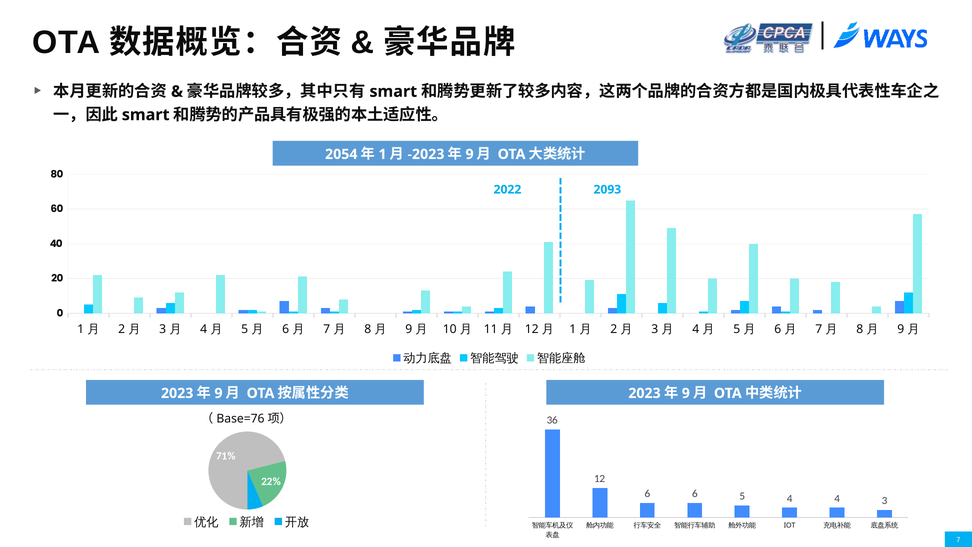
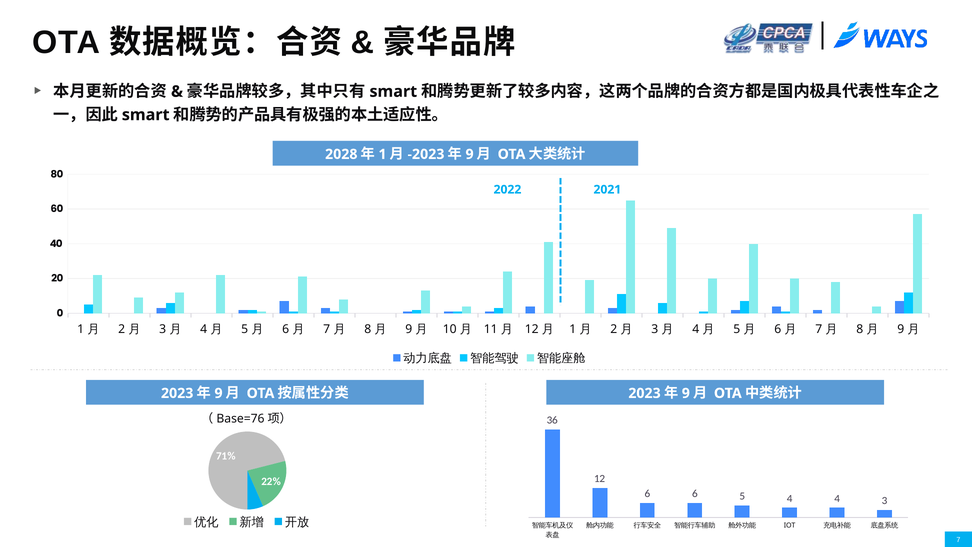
2054: 2054 -> 2028
2093: 2093 -> 2021
